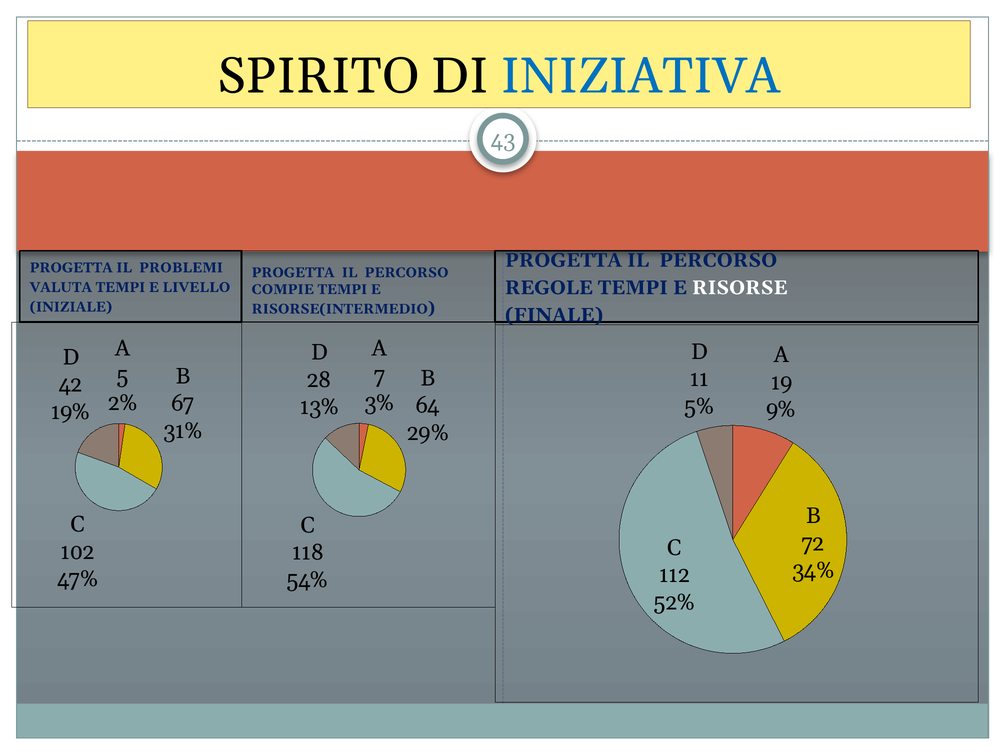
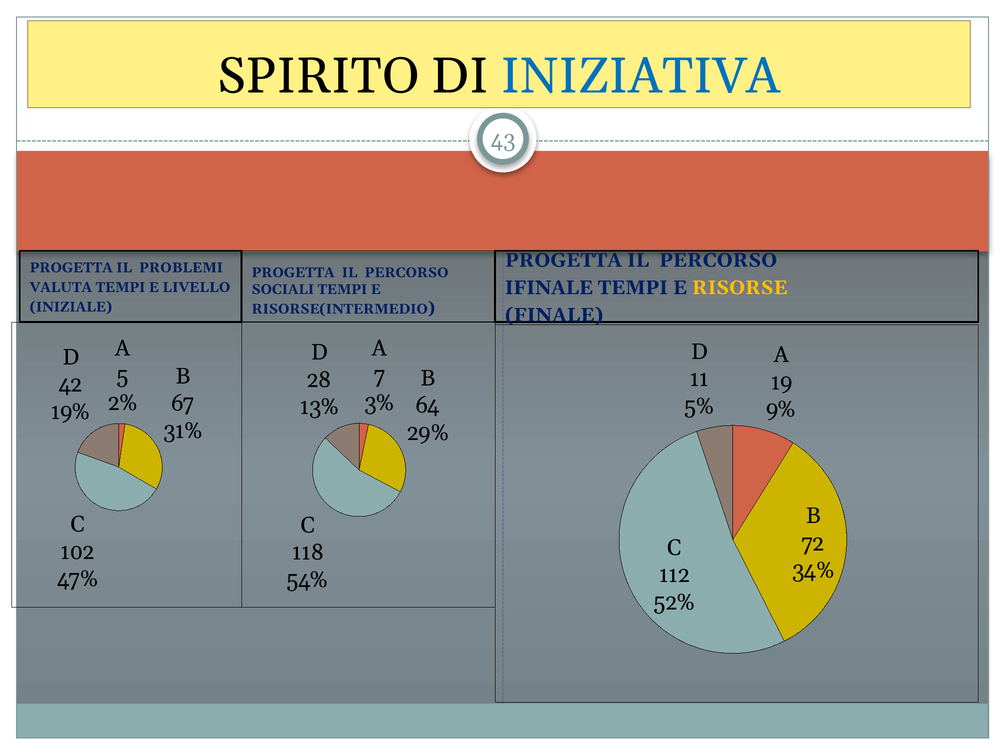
REGOLE: REGOLE -> IFINALE
RISORSE colour: white -> yellow
COMPIE: COMPIE -> SOCIALI
